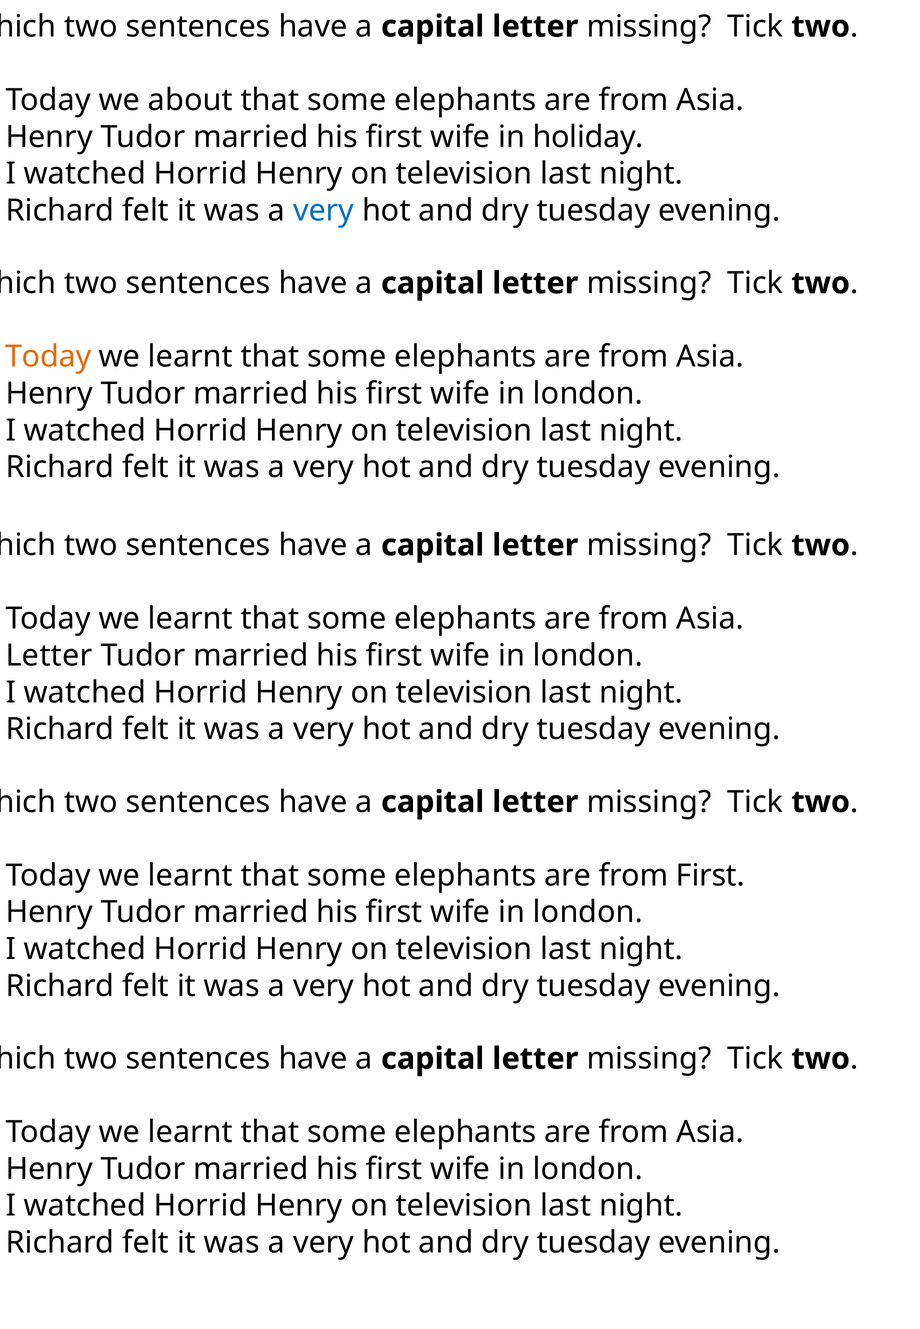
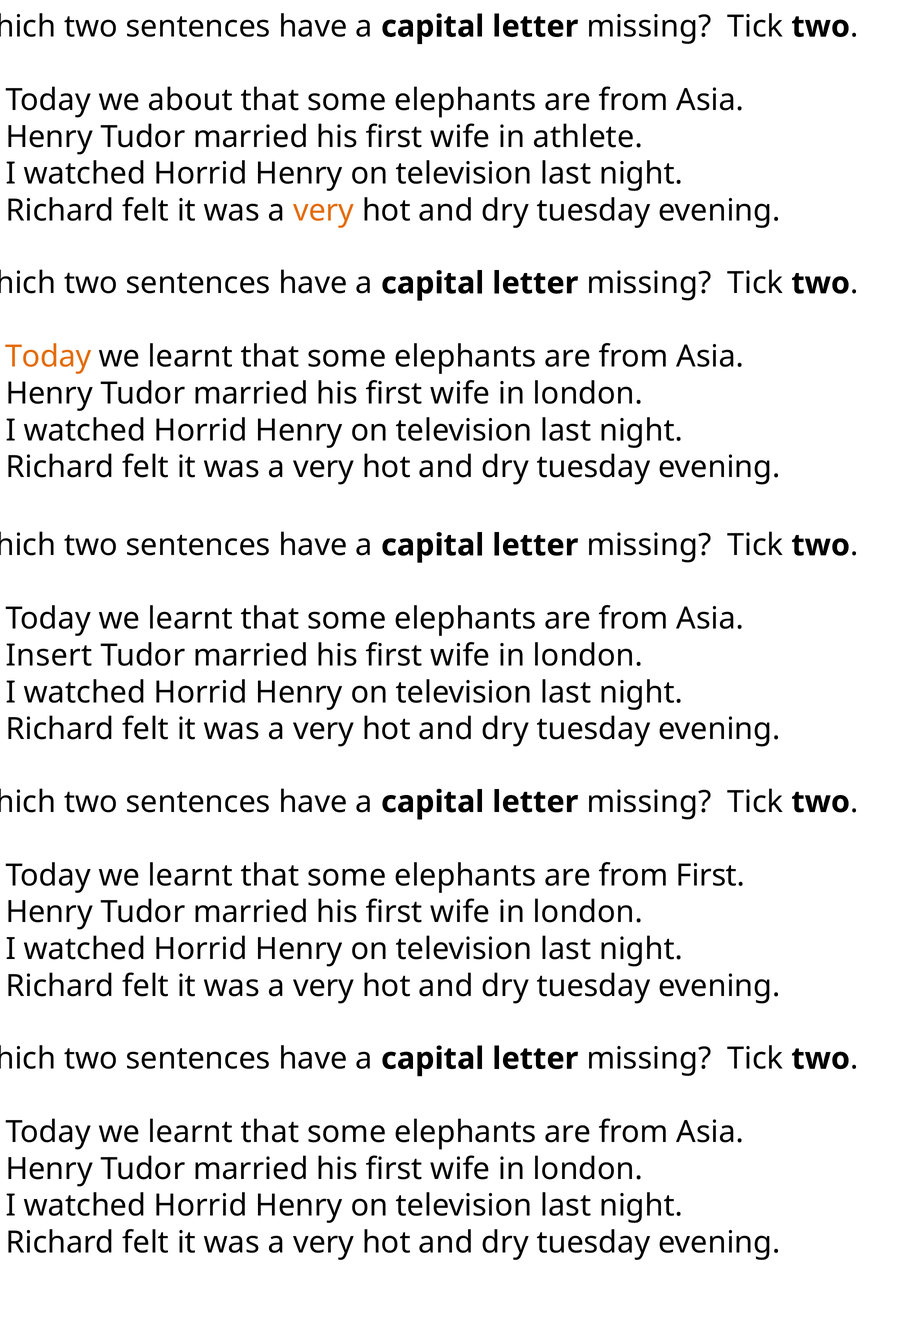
holiday: holiday -> athlete
very at (324, 211) colour: blue -> orange
Letter at (49, 656): Letter -> Insert
